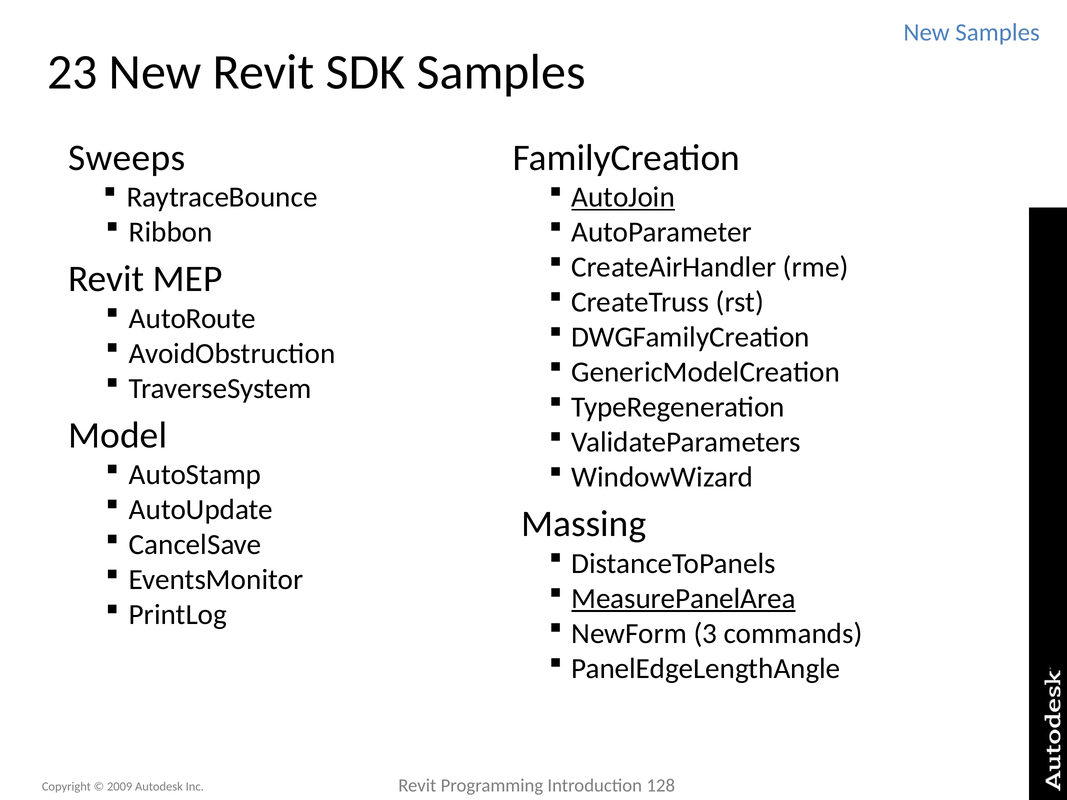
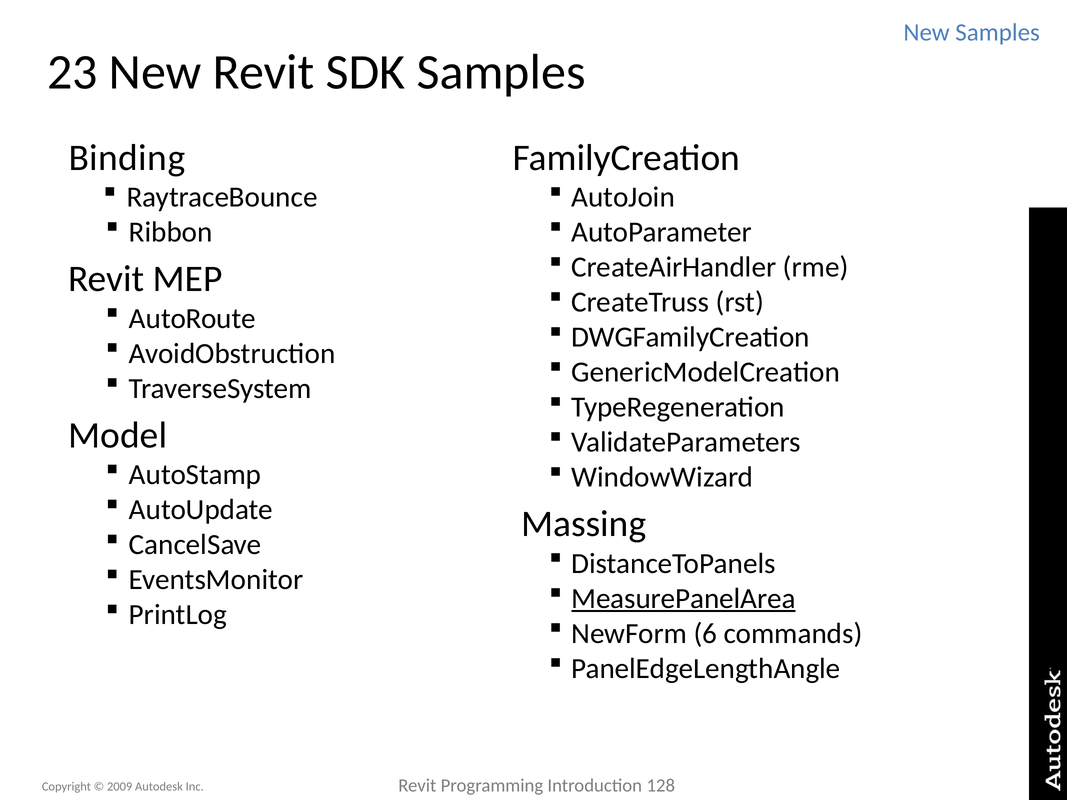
Sweeps: Sweeps -> Binding
AutoJoin underline: present -> none
3: 3 -> 6
